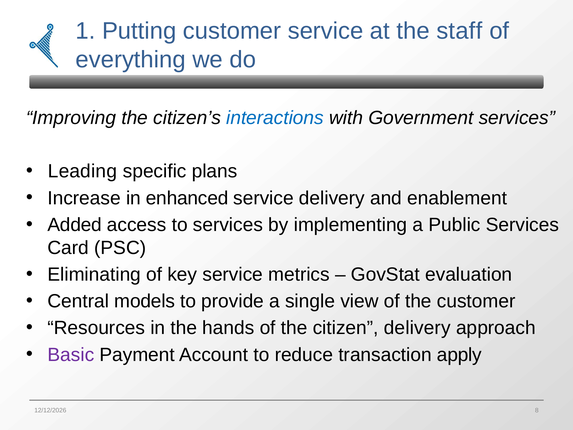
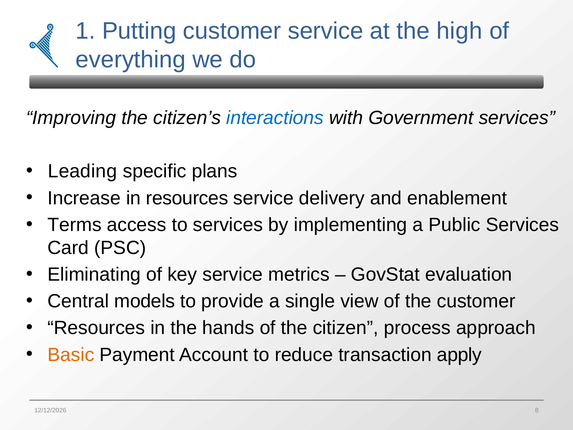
staff: staff -> high
in enhanced: enhanced -> resources
Added: Added -> Terms
citizen delivery: delivery -> process
Basic colour: purple -> orange
